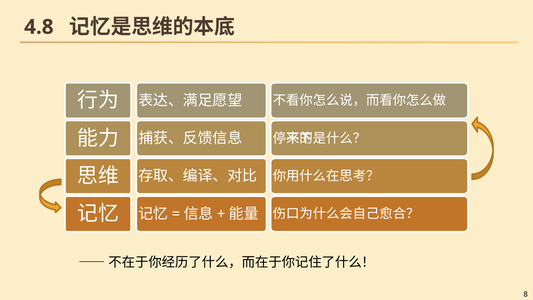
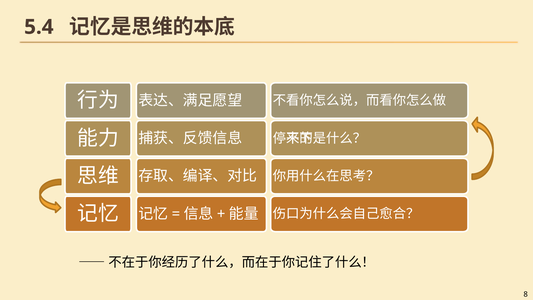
4.8: 4.8 -> 5.4
